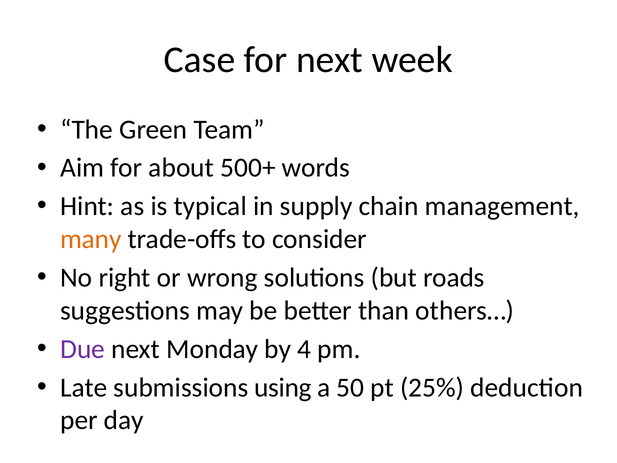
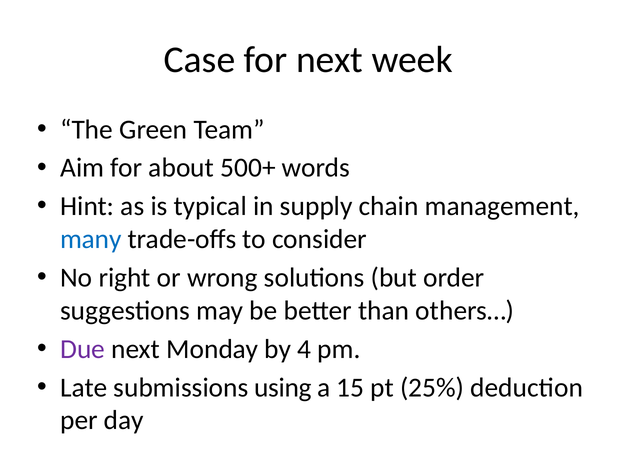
many colour: orange -> blue
roads: roads -> order
50: 50 -> 15
